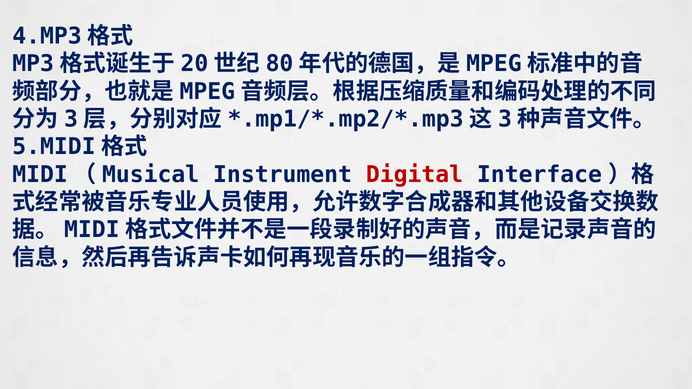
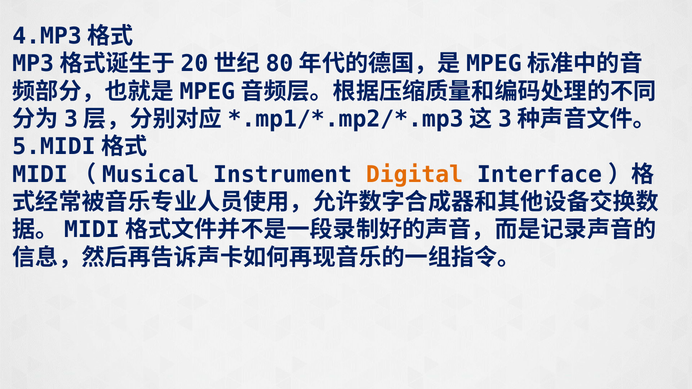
Digital colour: red -> orange
